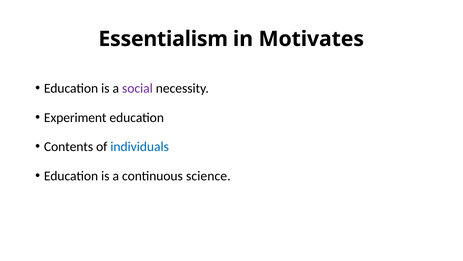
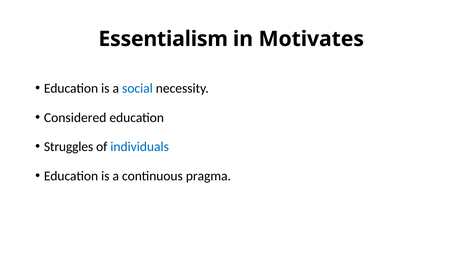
social colour: purple -> blue
Experiment: Experiment -> Considered
Contents: Contents -> Struggles
science: science -> pragma
